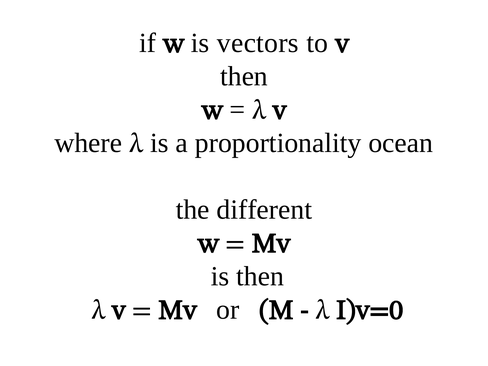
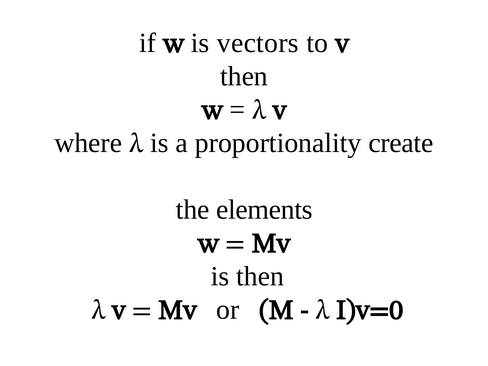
ocean: ocean -> create
different: different -> elements
